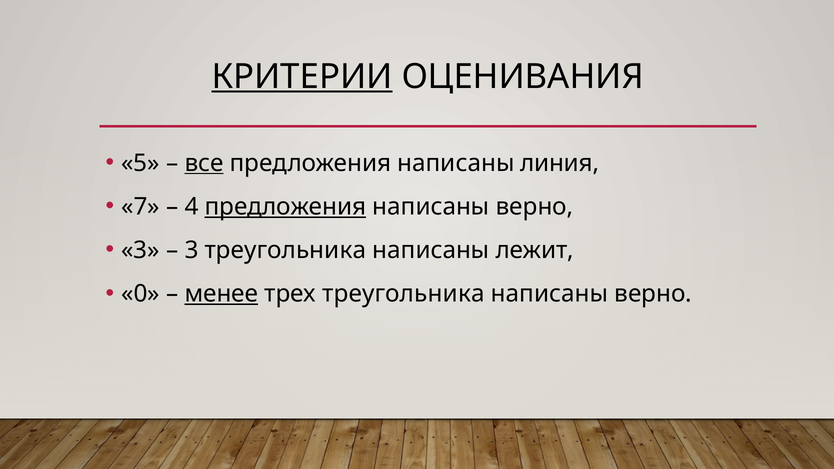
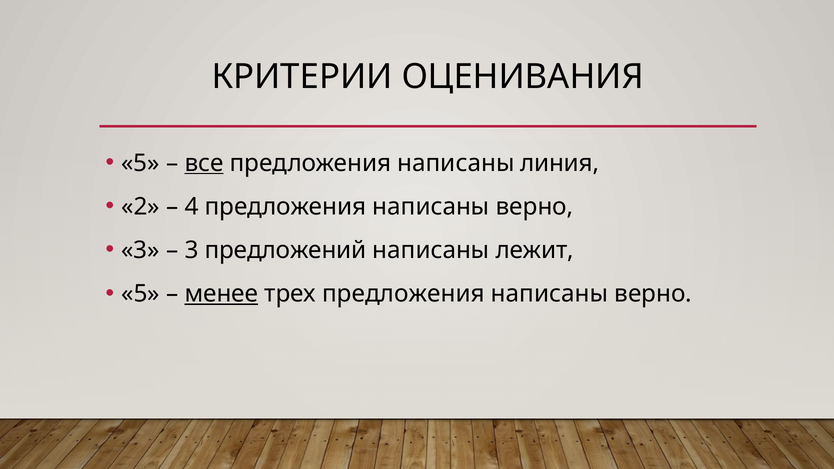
КРИТЕРИИ underline: present -> none
7: 7 -> 2
предложения at (285, 207) underline: present -> none
3 треугольника: треугольника -> предложений
0 at (140, 294): 0 -> 5
трех треугольника: треугольника -> предложения
